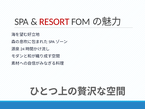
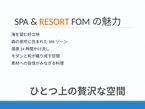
RESORT colour: red -> orange
